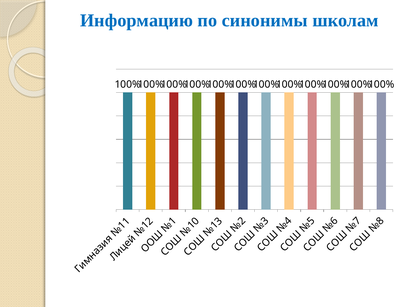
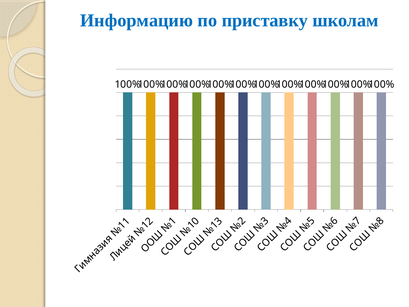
синонимы: синонимы -> приставку
